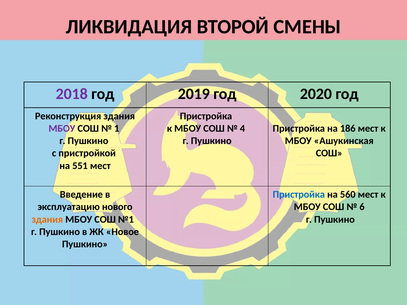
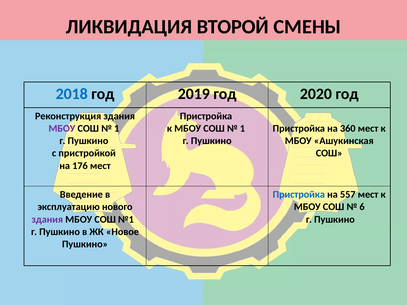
2018 colour: purple -> blue
4 at (242, 129): 4 -> 1
186: 186 -> 360
551: 551 -> 176
560: 560 -> 557
здания at (47, 220) colour: orange -> purple
